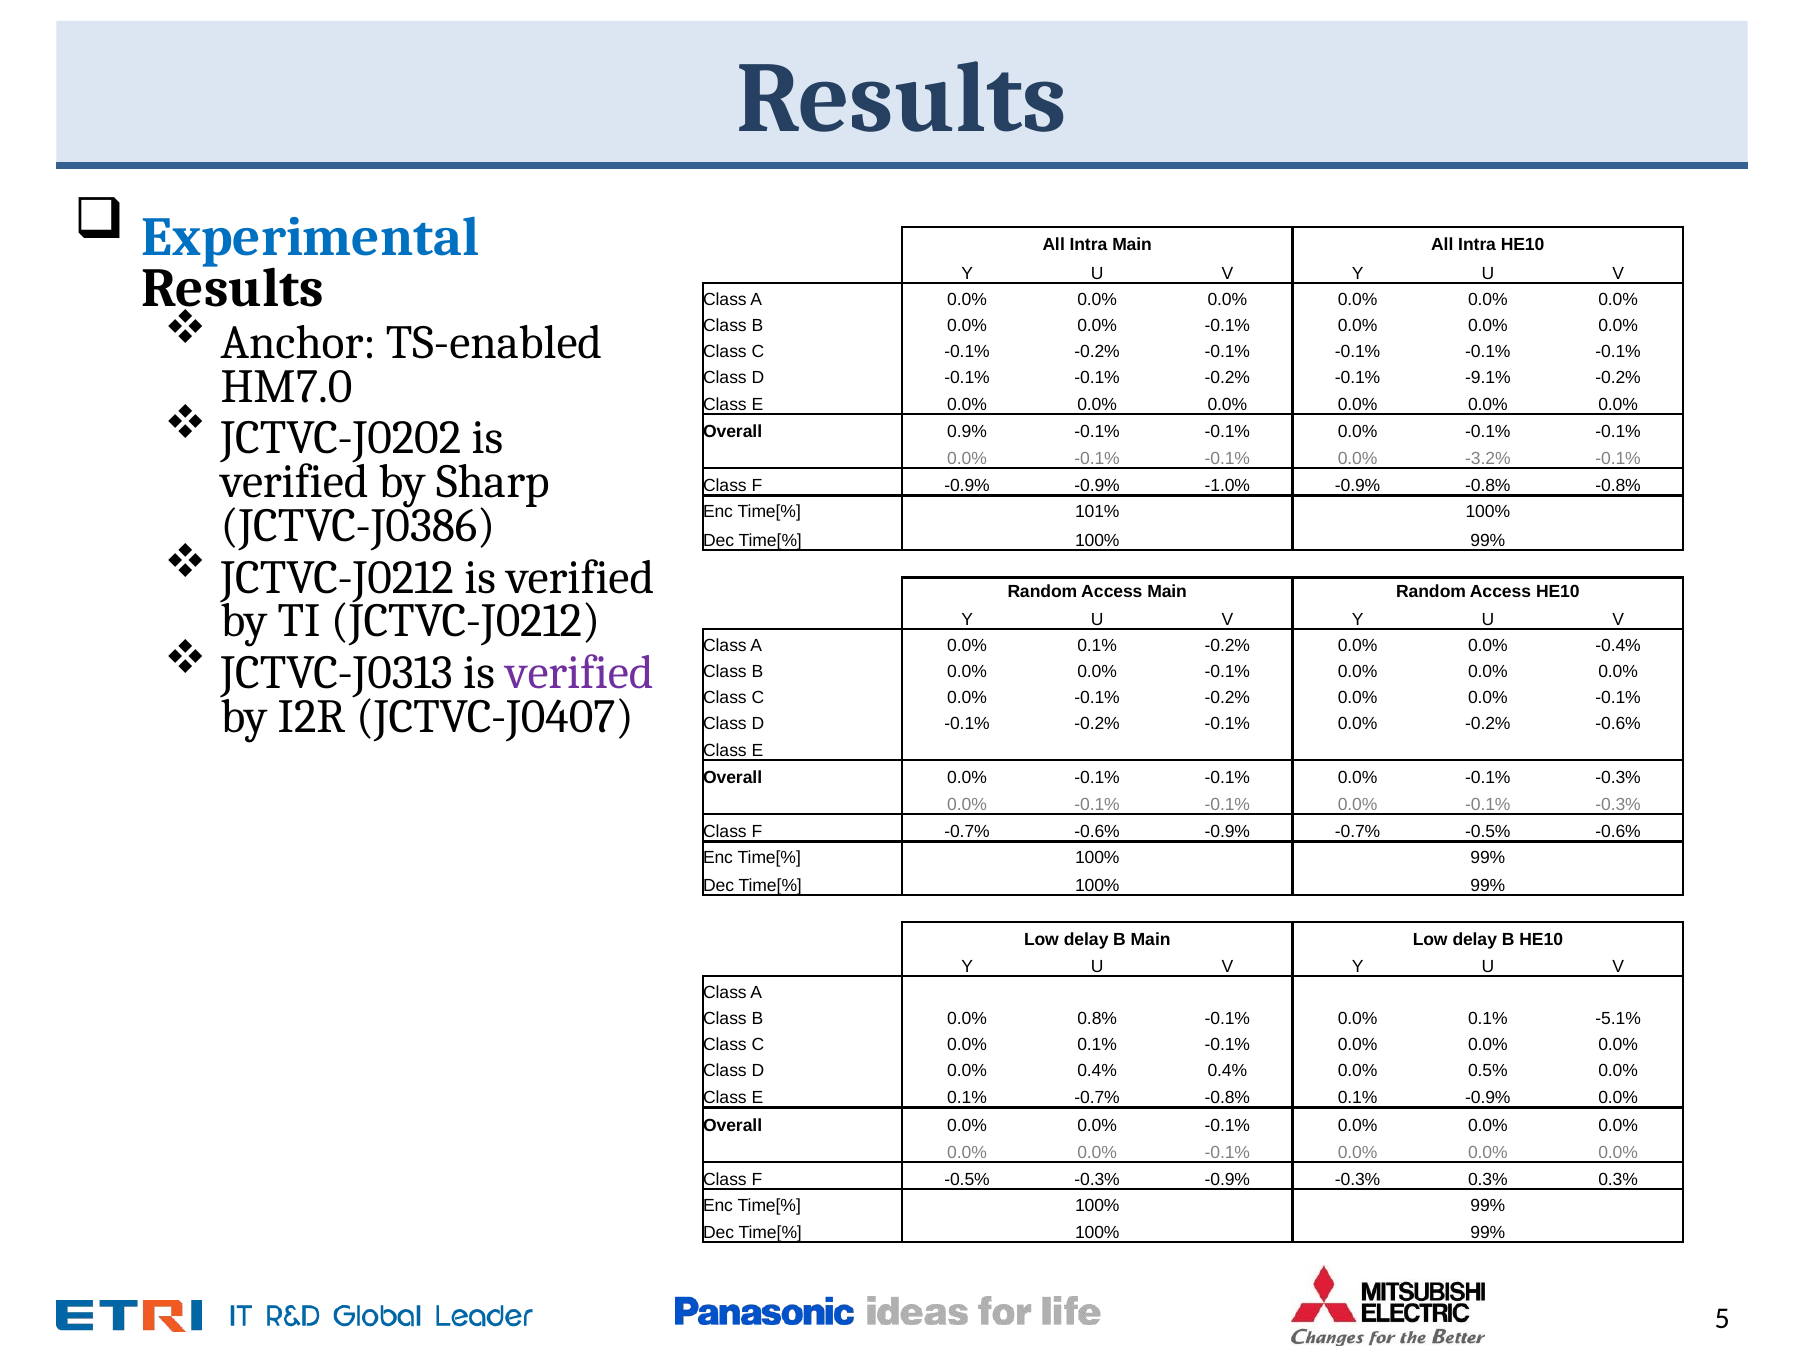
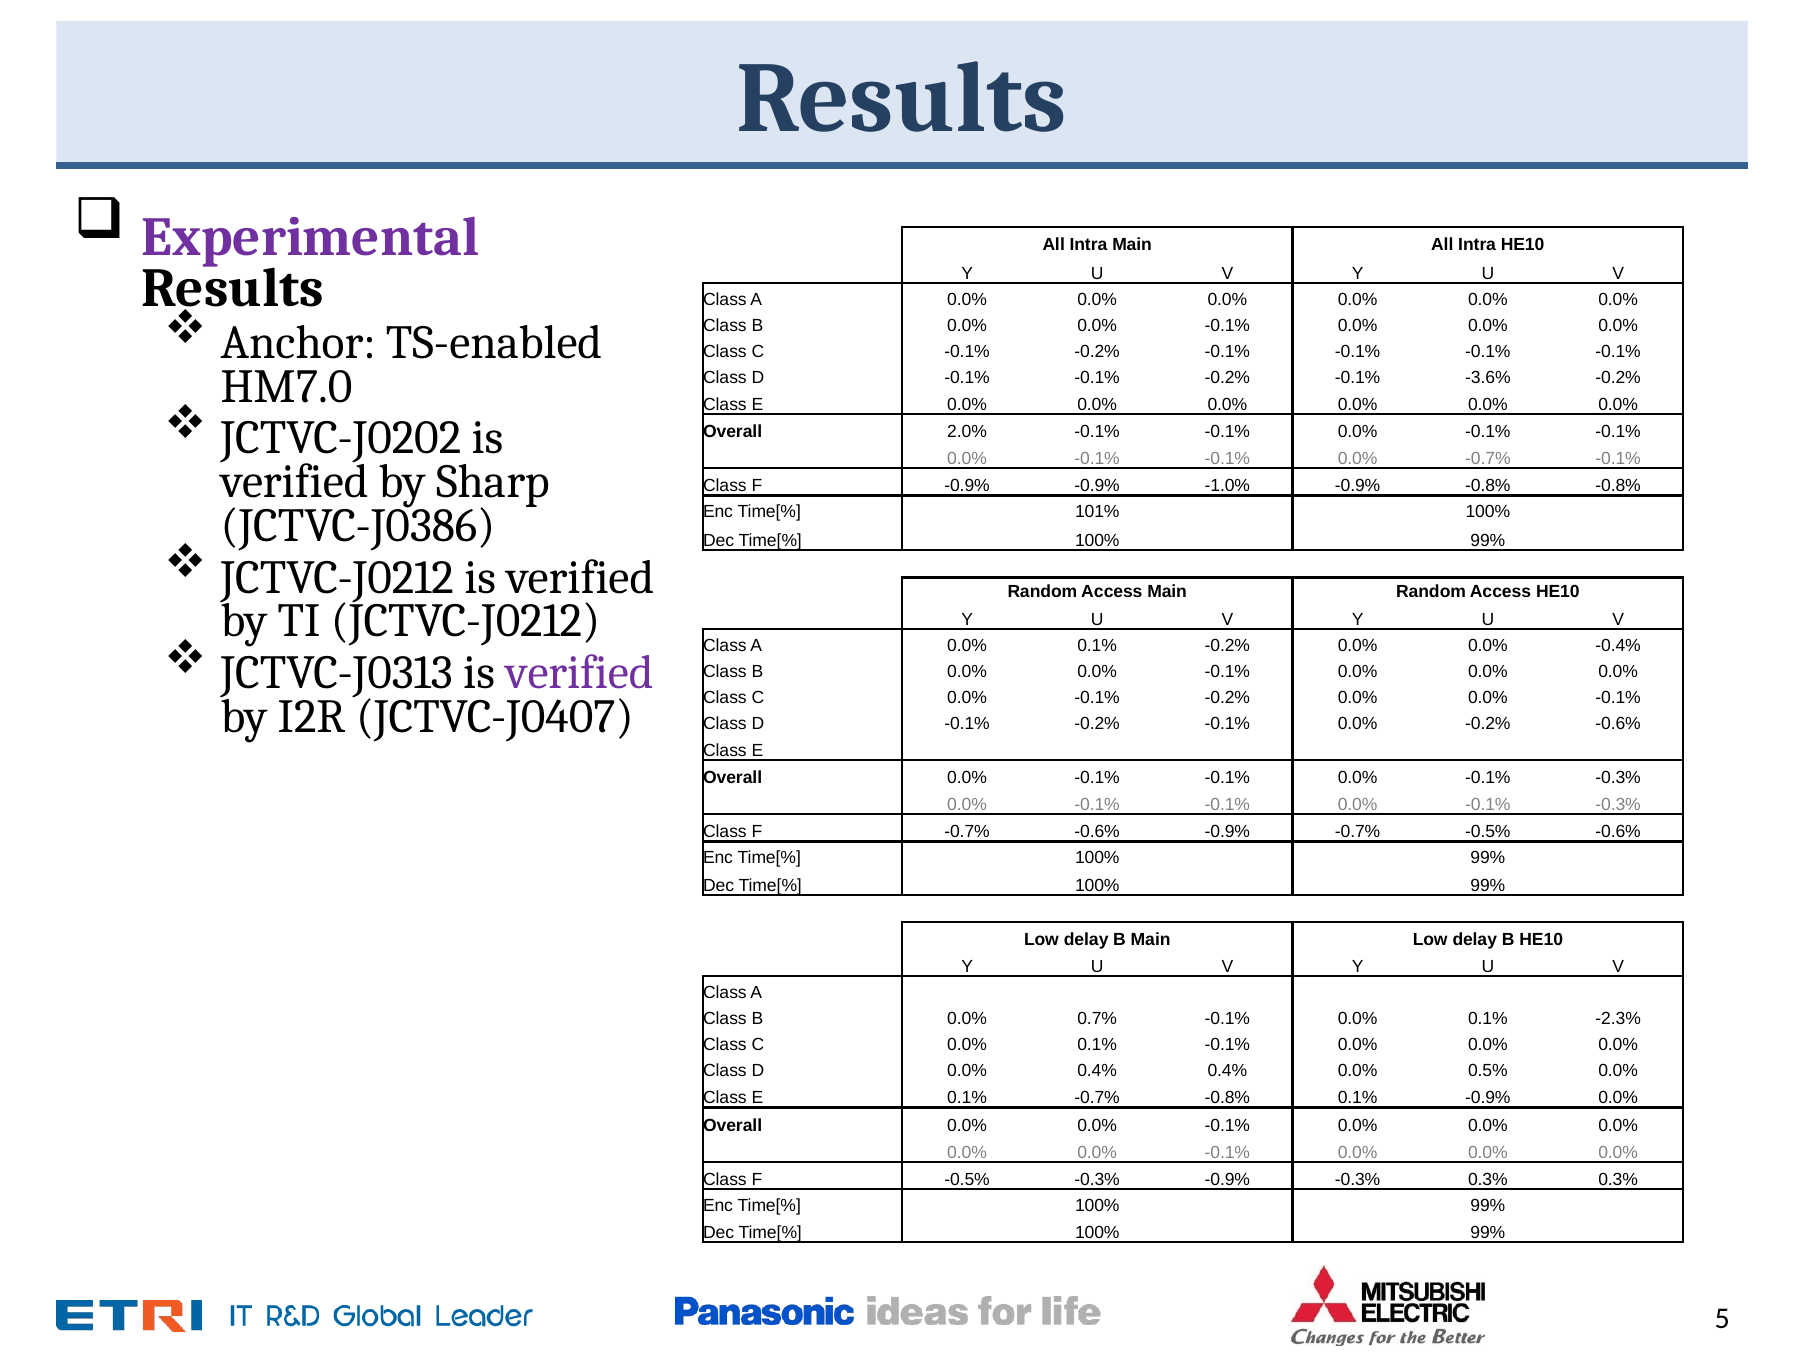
Experimental colour: blue -> purple
-9.1%: -9.1% -> -3.6%
0.9%: 0.9% -> 2.0%
0.0% -3.2%: -3.2% -> -0.7%
0.8%: 0.8% -> 0.7%
-5.1%: -5.1% -> -2.3%
